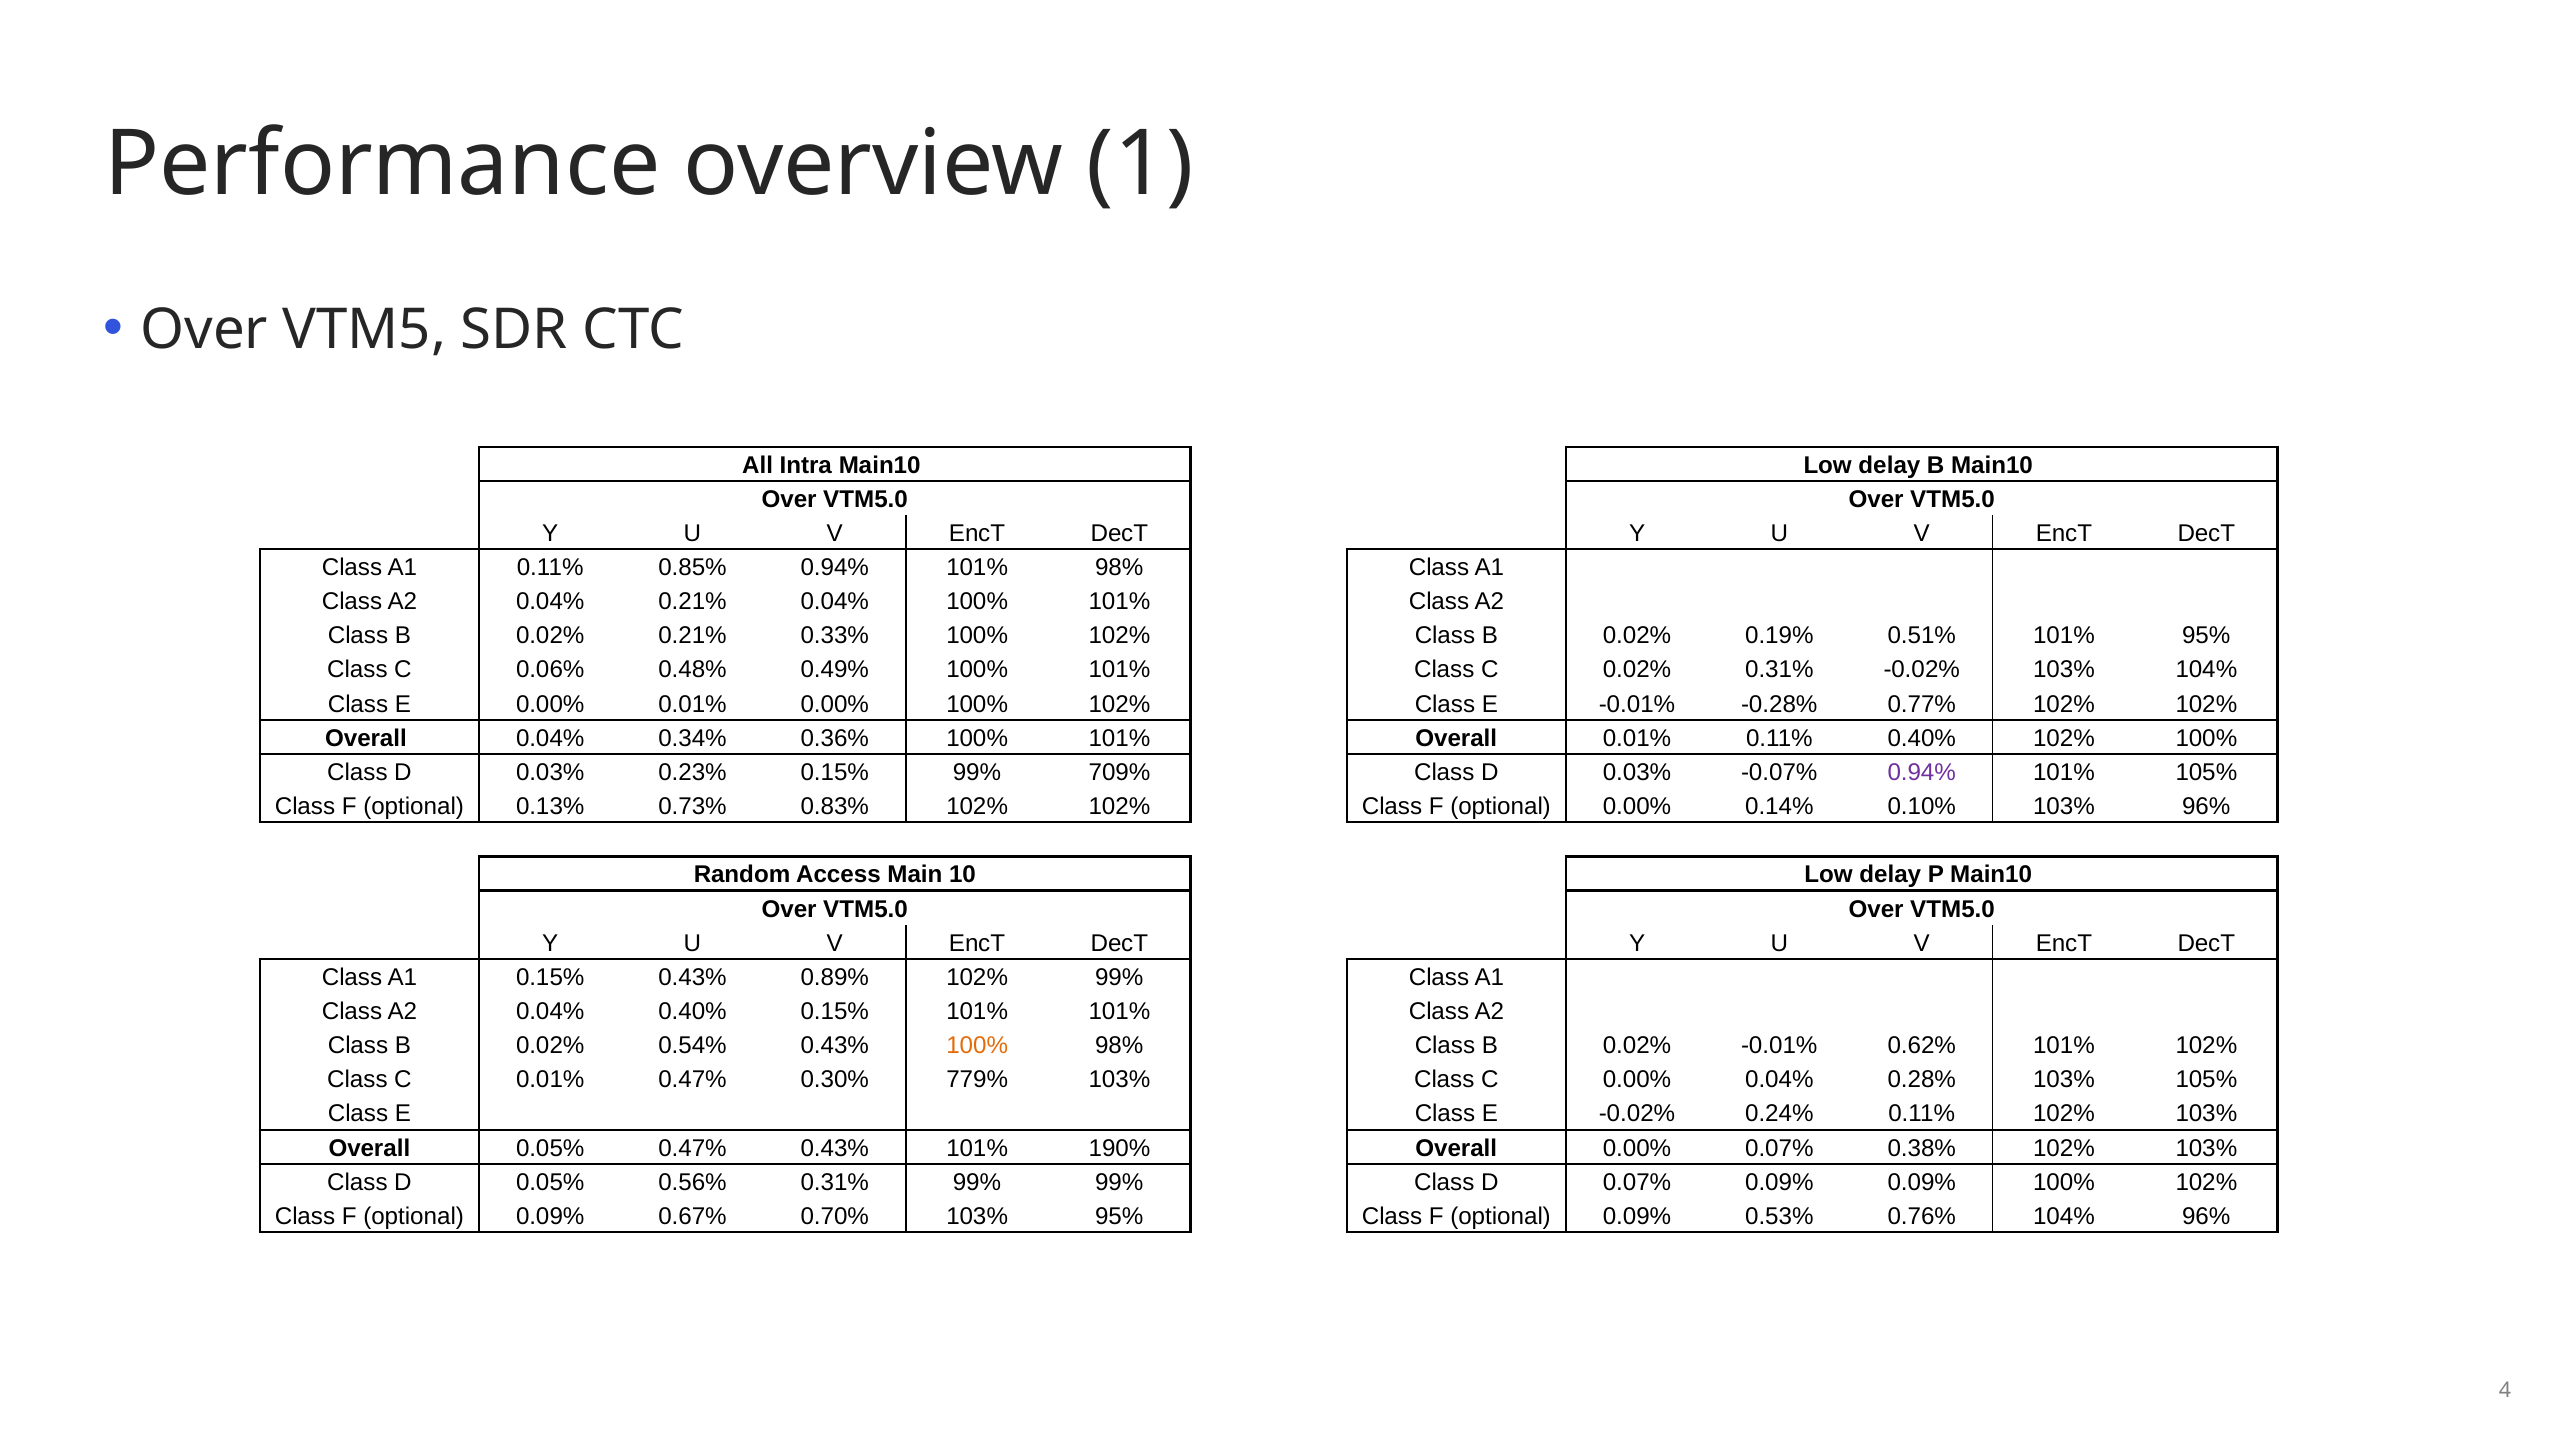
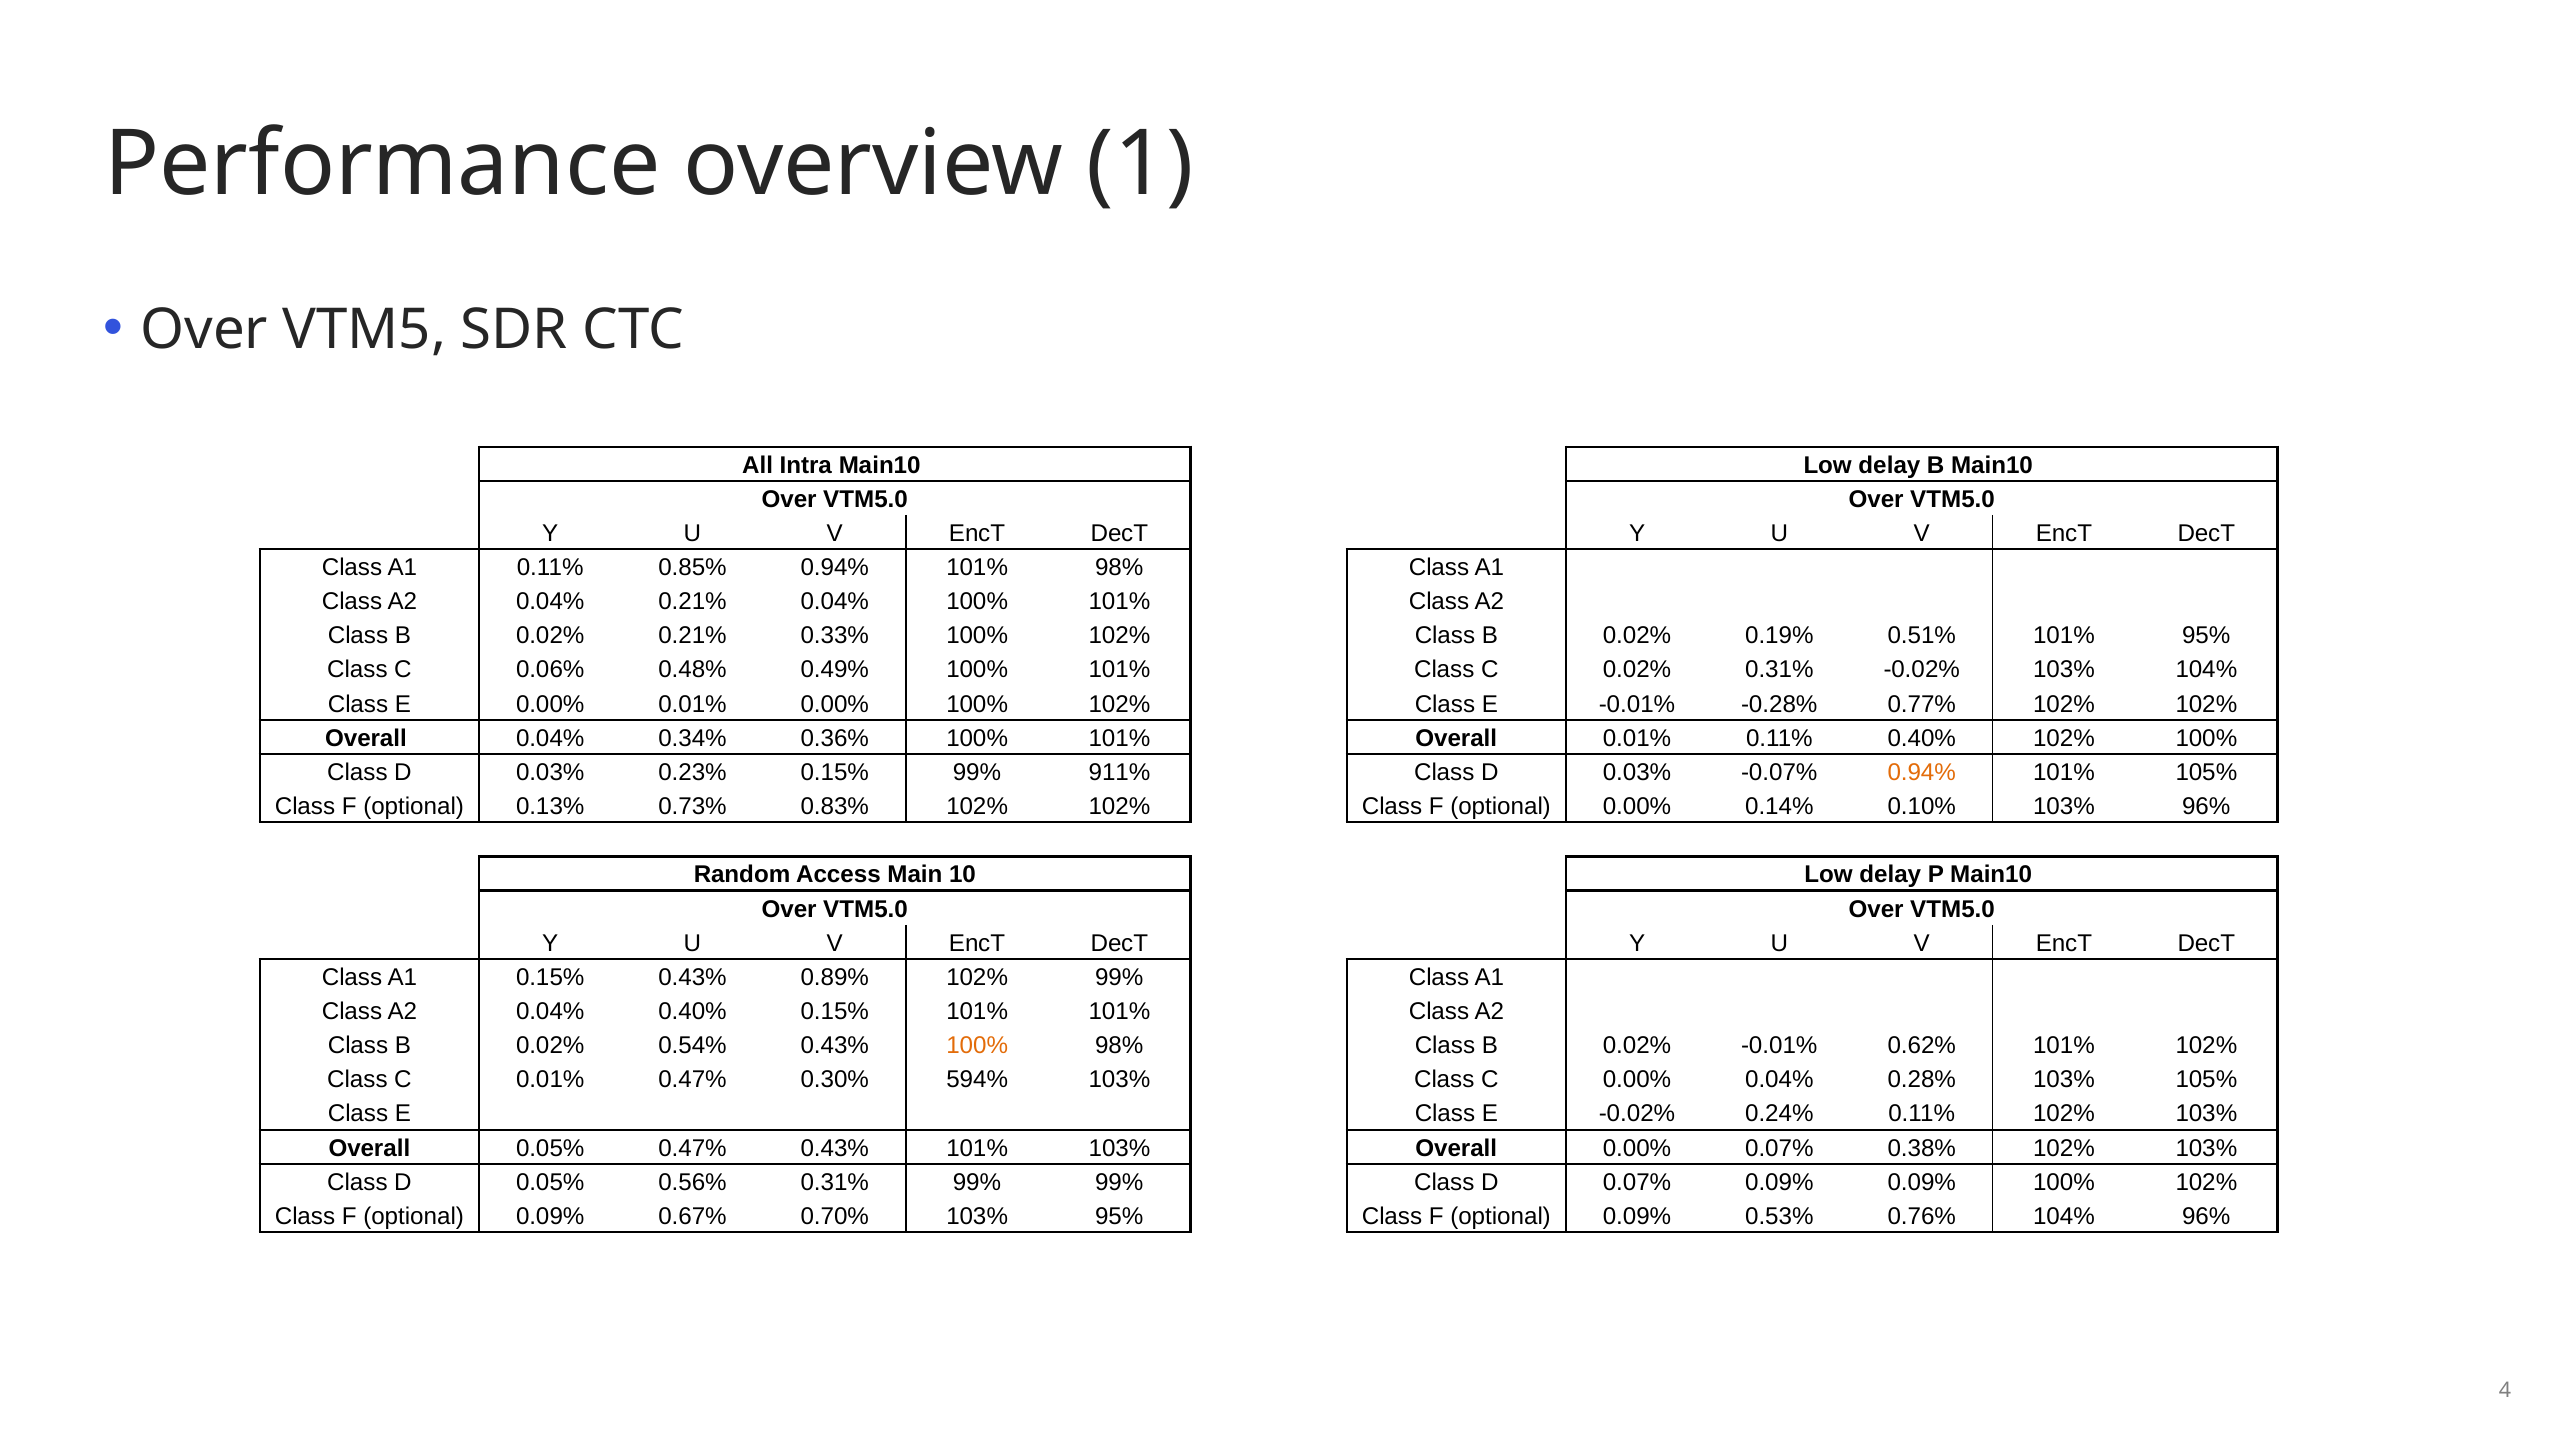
709%: 709% -> 911%
0.94% at (1922, 772) colour: purple -> orange
779%: 779% -> 594%
101% 190%: 190% -> 103%
